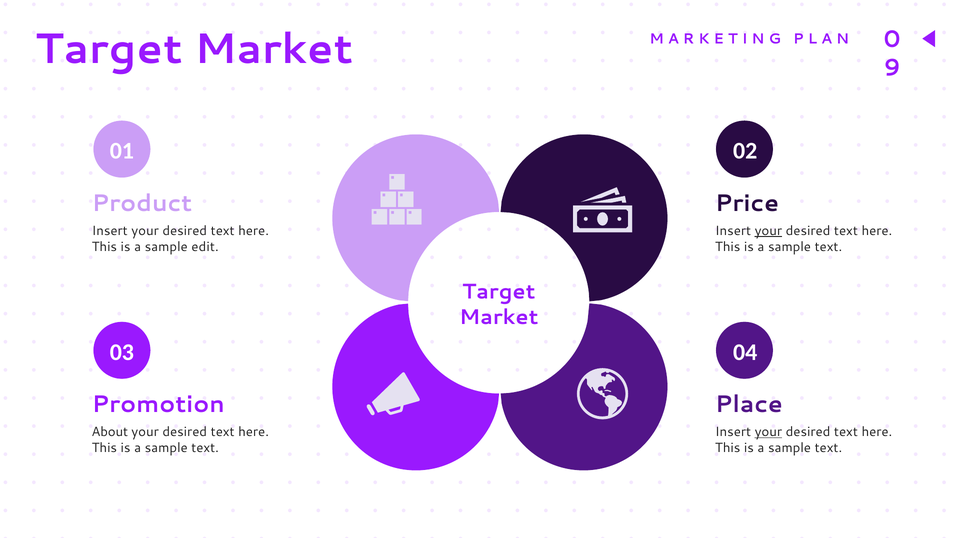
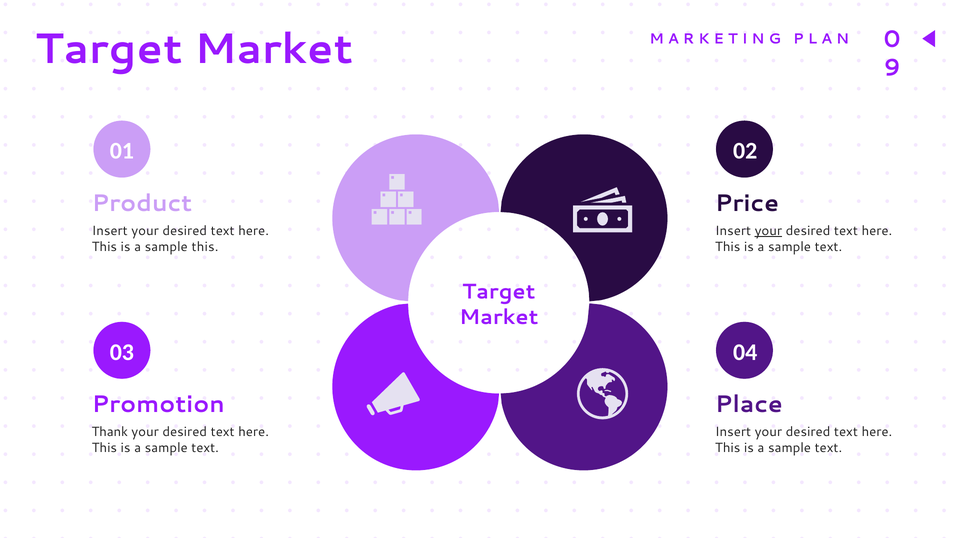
sample edit: edit -> this
About: About -> Thank
your at (768, 432) underline: present -> none
